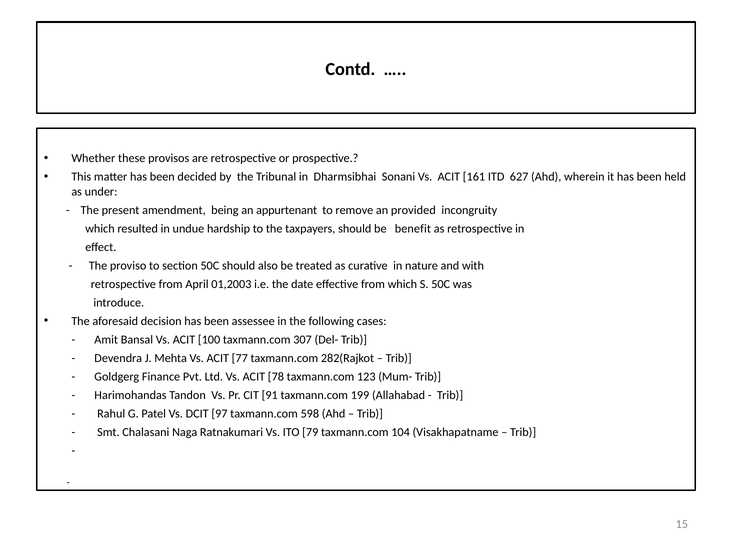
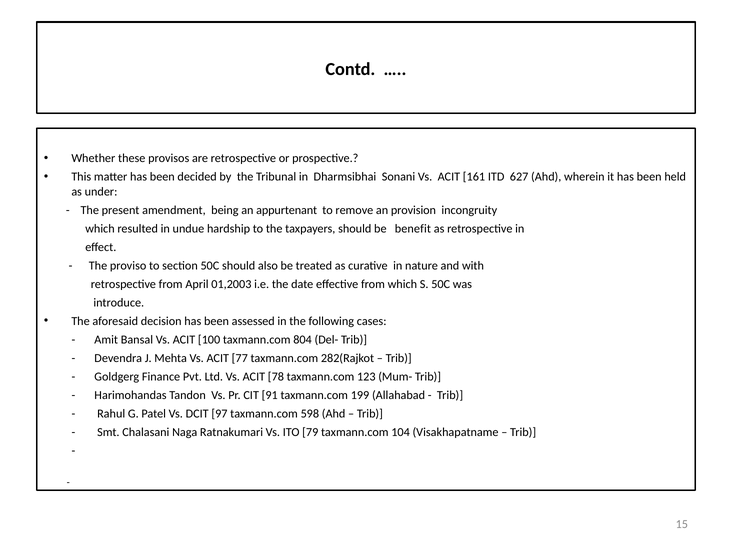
provided: provided -> provision
assessee: assessee -> assessed
307: 307 -> 804
